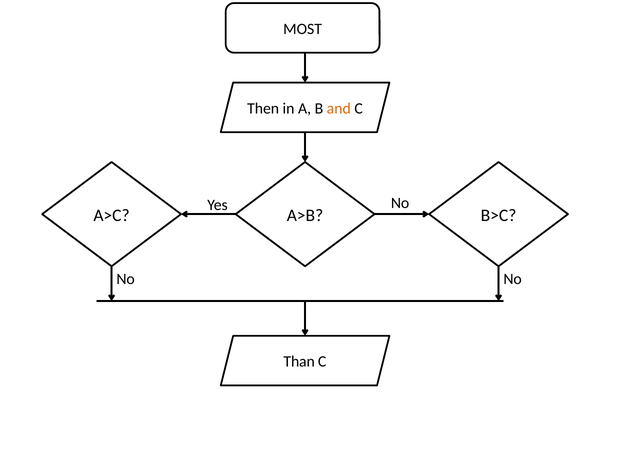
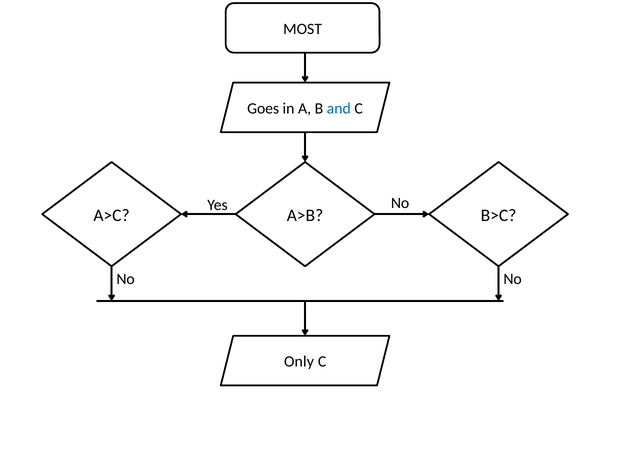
Then: Then -> Goes
and colour: orange -> blue
Than: Than -> Only
